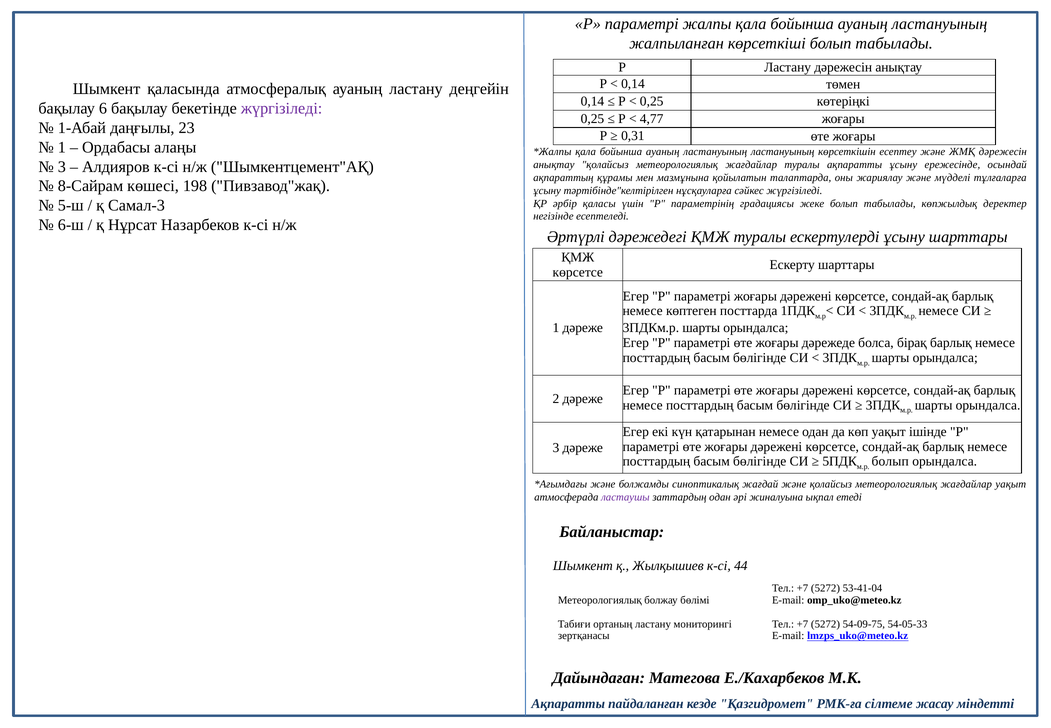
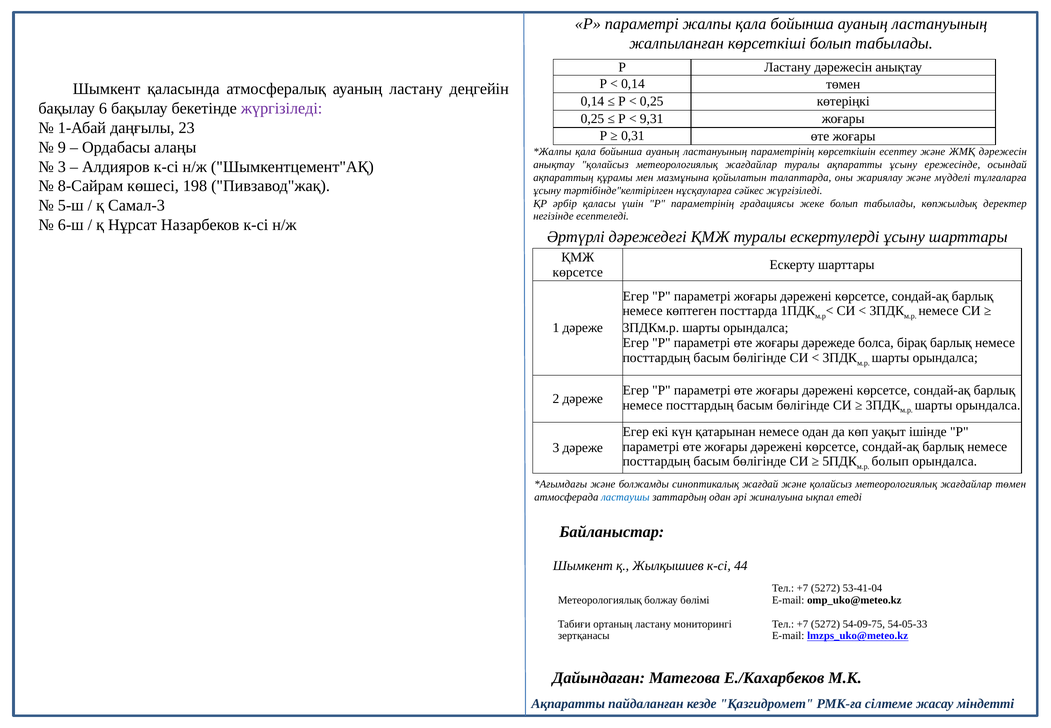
4,77: 4,77 -> 9,31
1 at (62, 147): 1 -> 9
ластануының ластануының: ластануының -> параметрінің
жағдайлар уақыт: уақыт -> төмен
ластаушы colour: purple -> blue
